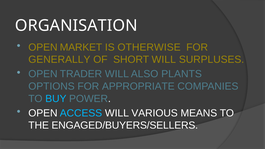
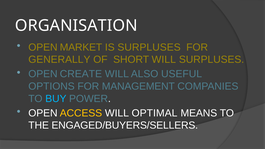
IS OTHERWISE: OTHERWISE -> SURPLUSES
TRADER: TRADER -> CREATE
PLANTS: PLANTS -> USEFUL
APPROPRIATE: APPROPRIATE -> MANAGEMENT
ACCESS colour: light blue -> yellow
VARIOUS: VARIOUS -> OPTIMAL
